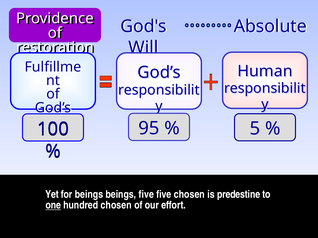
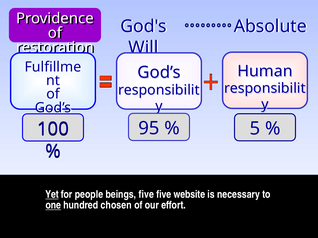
Yet underline: none -> present
for beings: beings -> people
five chosen: chosen -> website
predestine: predestine -> necessary
